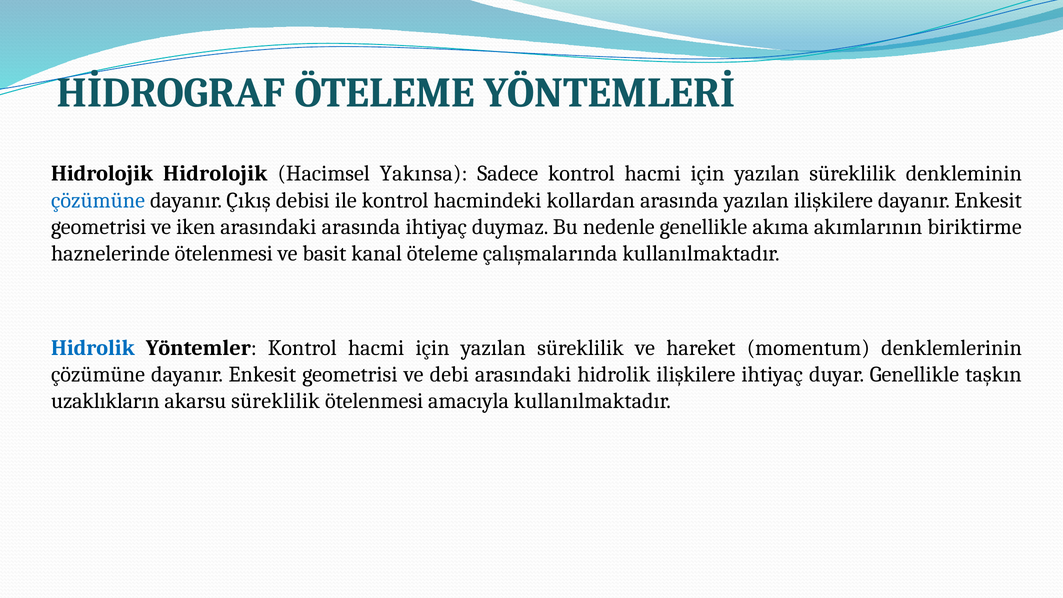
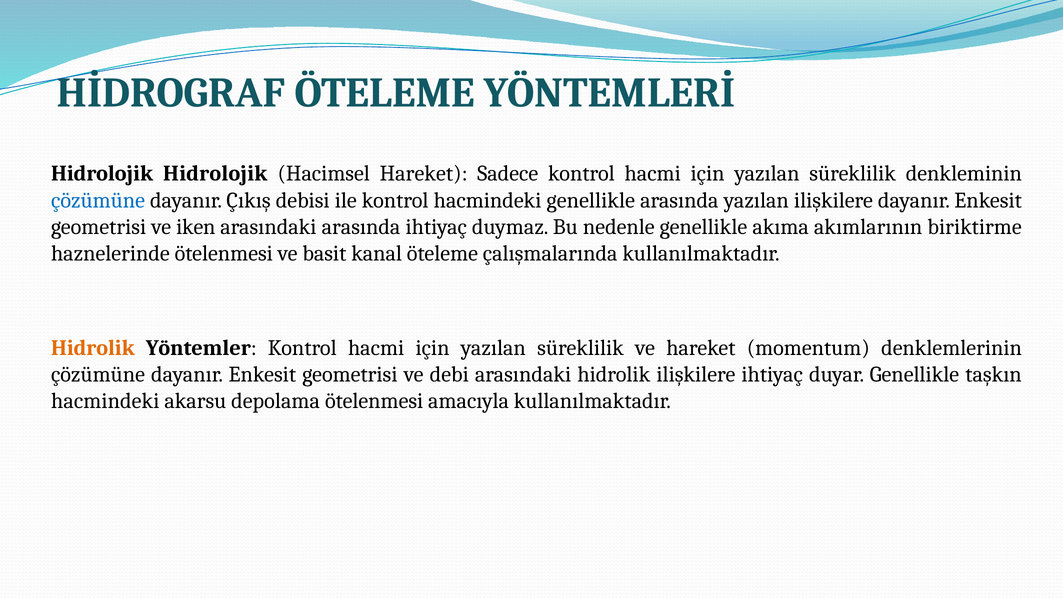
Hacimsel Yakınsa: Yakınsa -> Hareket
hacmindeki kollardan: kollardan -> genellikle
Hidrolik at (93, 348) colour: blue -> orange
uzaklıkların at (105, 401): uzaklıkların -> hacmindeki
akarsu süreklilik: süreklilik -> depolama
